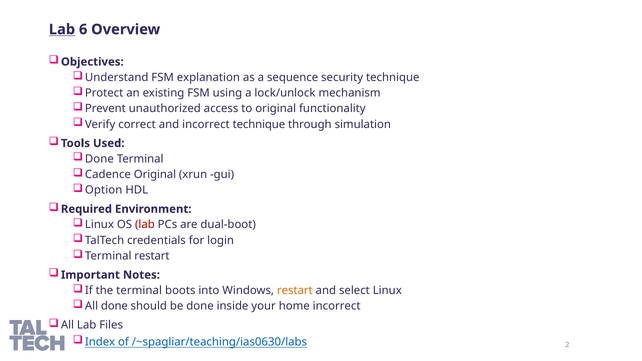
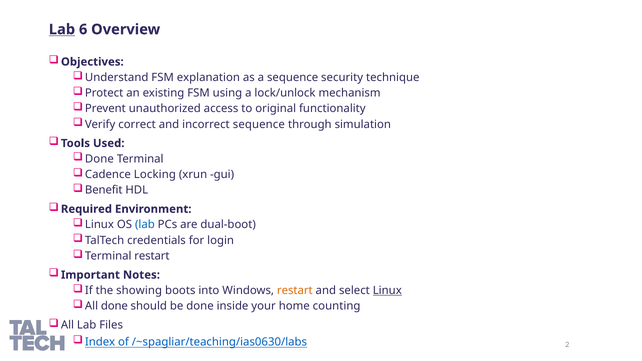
incorrect technique: technique -> sequence
Cadence Original: Original -> Locking
Option: Option -> Benefit
lab at (145, 225) colour: red -> blue
the terminal: terminal -> showing
Linux at (387, 291) underline: none -> present
home incorrect: incorrect -> counting
